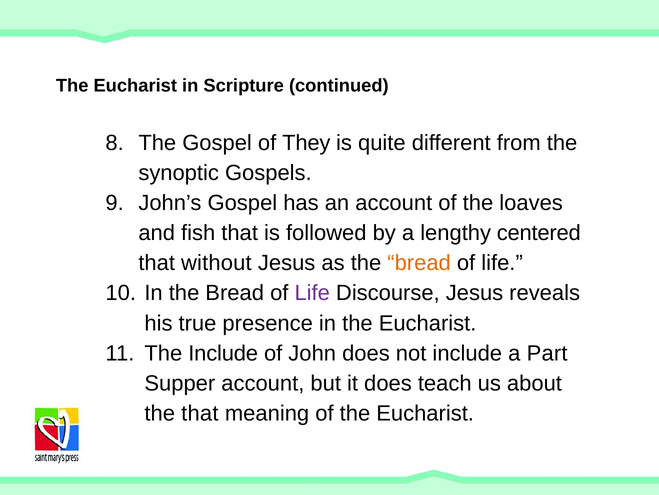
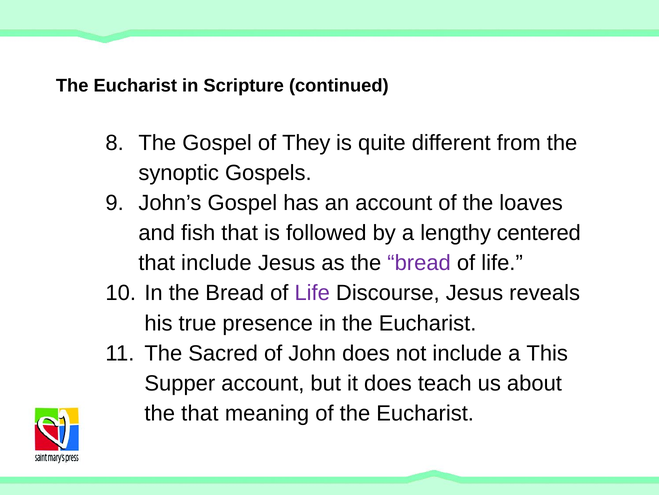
that without: without -> include
bread at (419, 263) colour: orange -> purple
The Include: Include -> Sacred
Part: Part -> This
